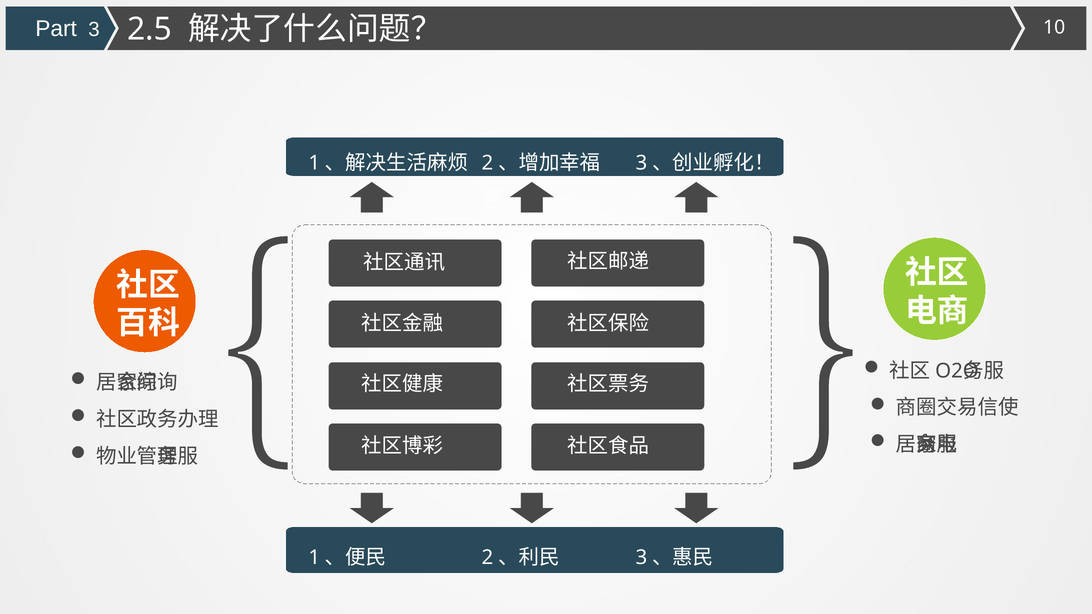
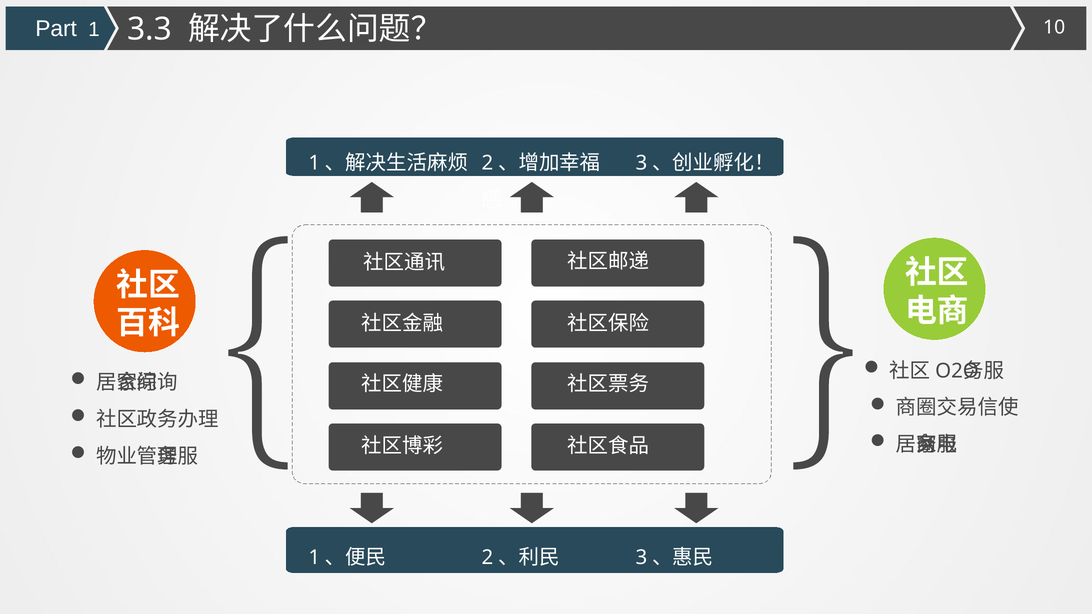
3: 3 -> 1
2.5: 2.5 -> 3.3
